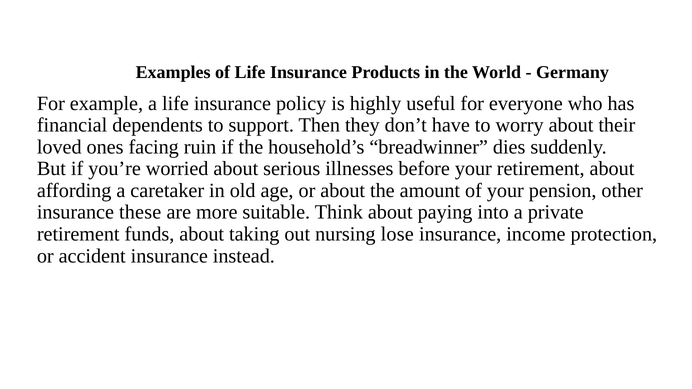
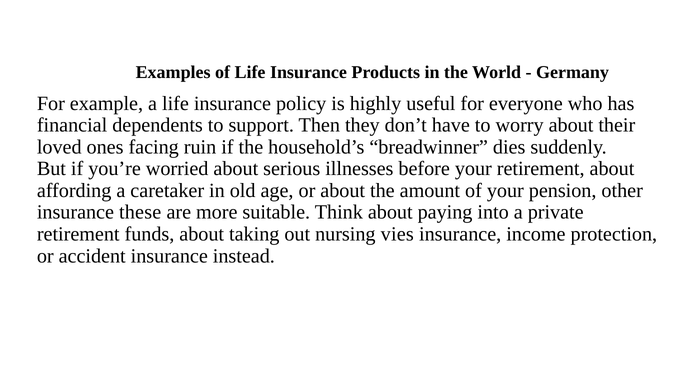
lose: lose -> vies
